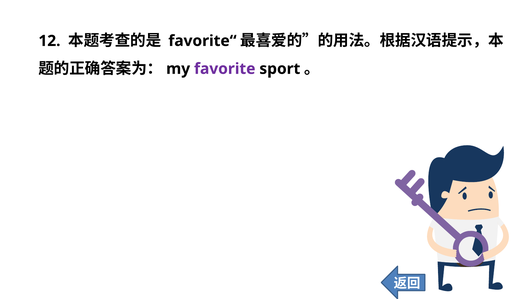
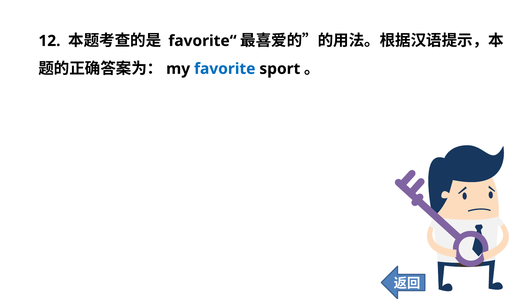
favorite colour: purple -> blue
